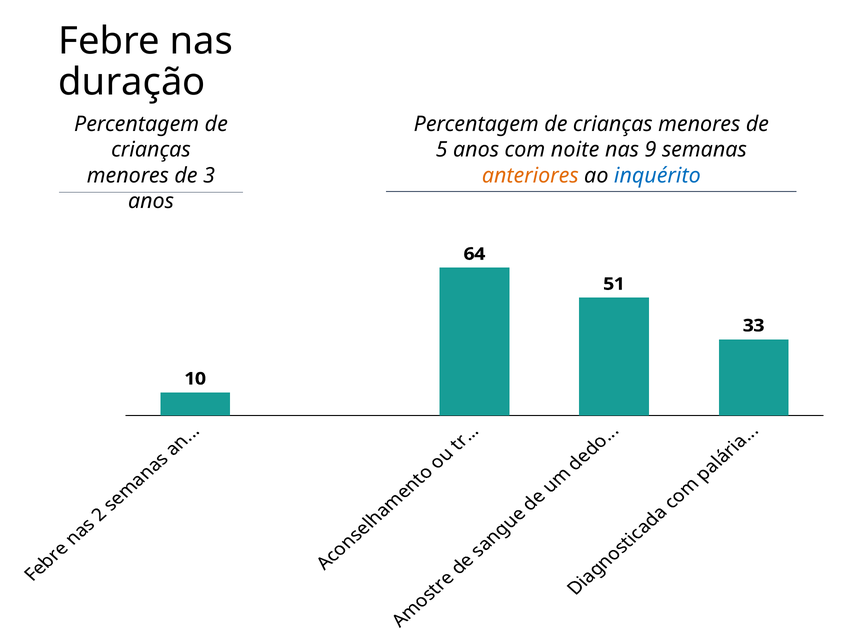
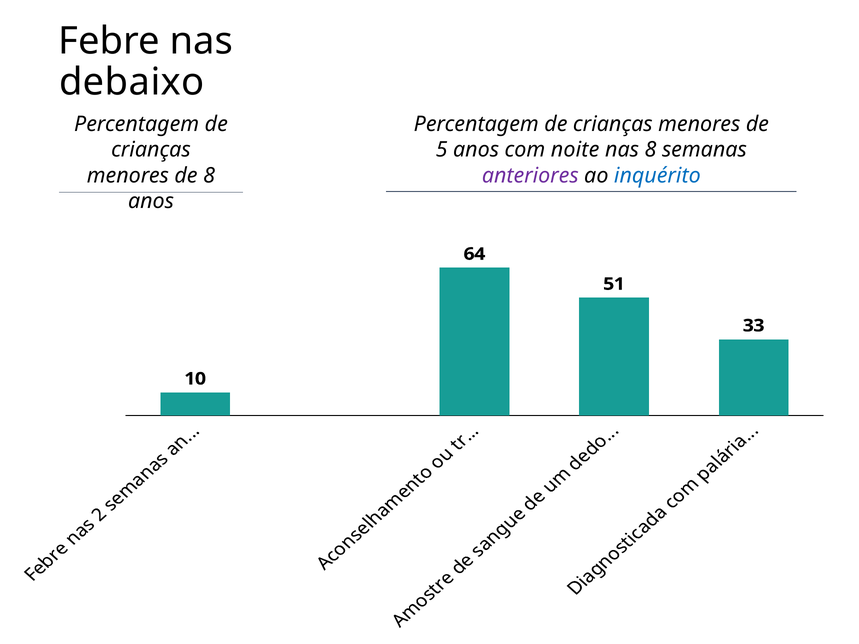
duração: duração -> debaixo
nas 9: 9 -> 8
de 3: 3 -> 8
anteriores colour: orange -> purple
